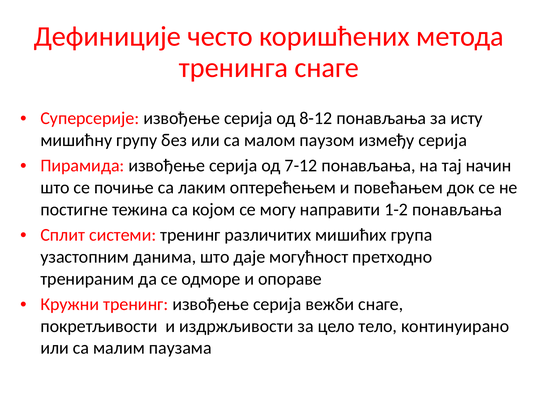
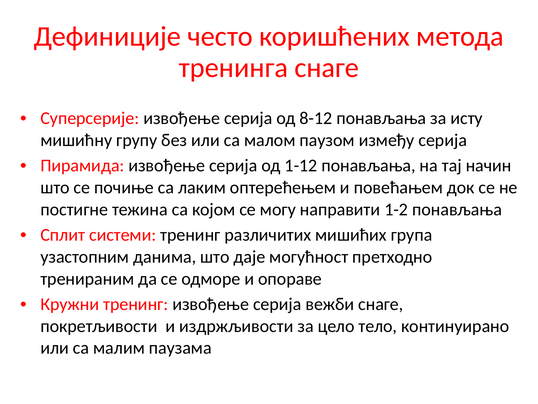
7-12: 7-12 -> 1-12
